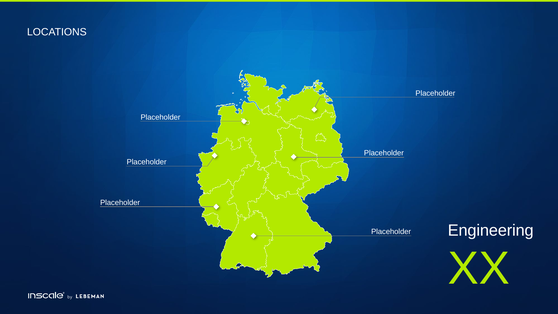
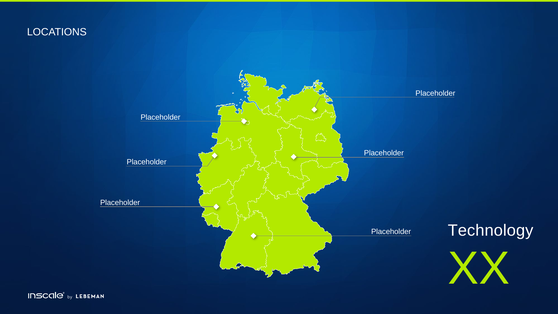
Engineering: Engineering -> Technology
